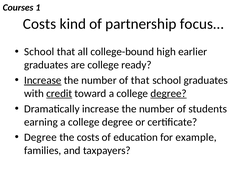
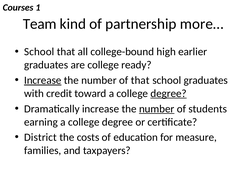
Costs at (40, 24): Costs -> Team
focus…: focus… -> more…
credit underline: present -> none
number at (157, 109) underline: none -> present
Degree at (40, 138): Degree -> District
example: example -> measure
